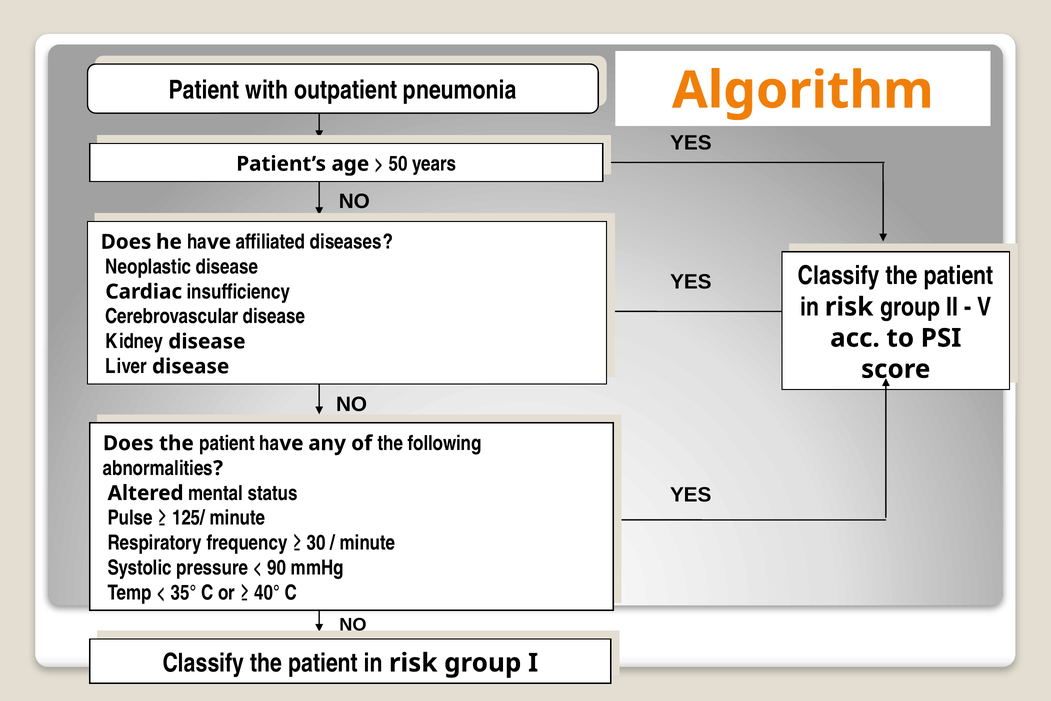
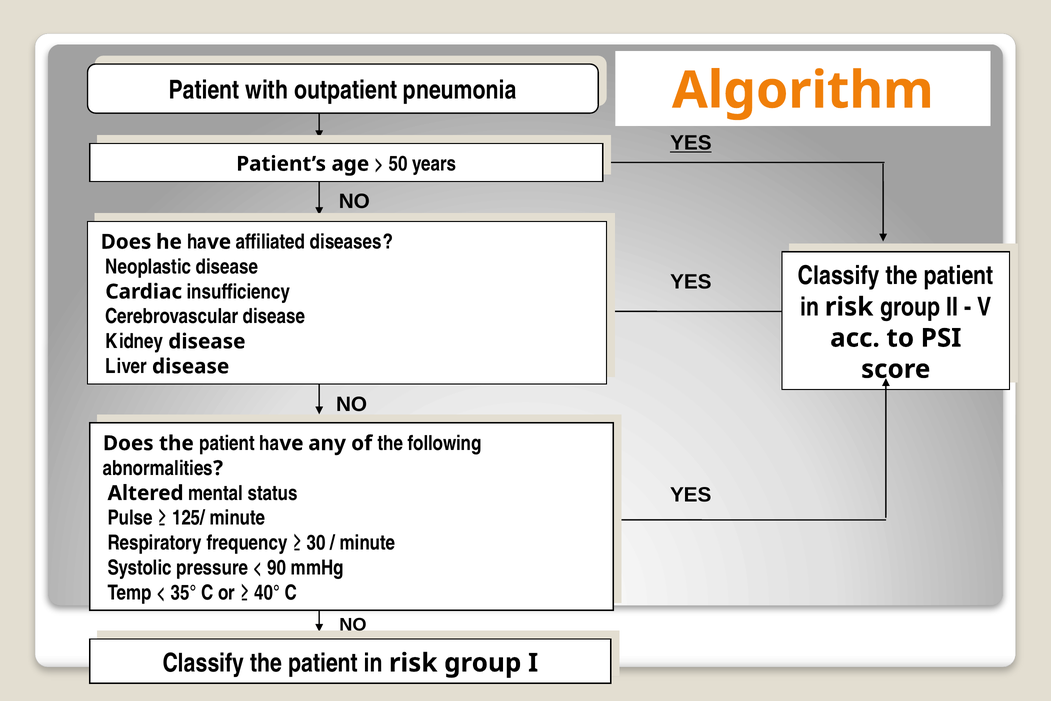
YES at (691, 143) underline: none -> present
